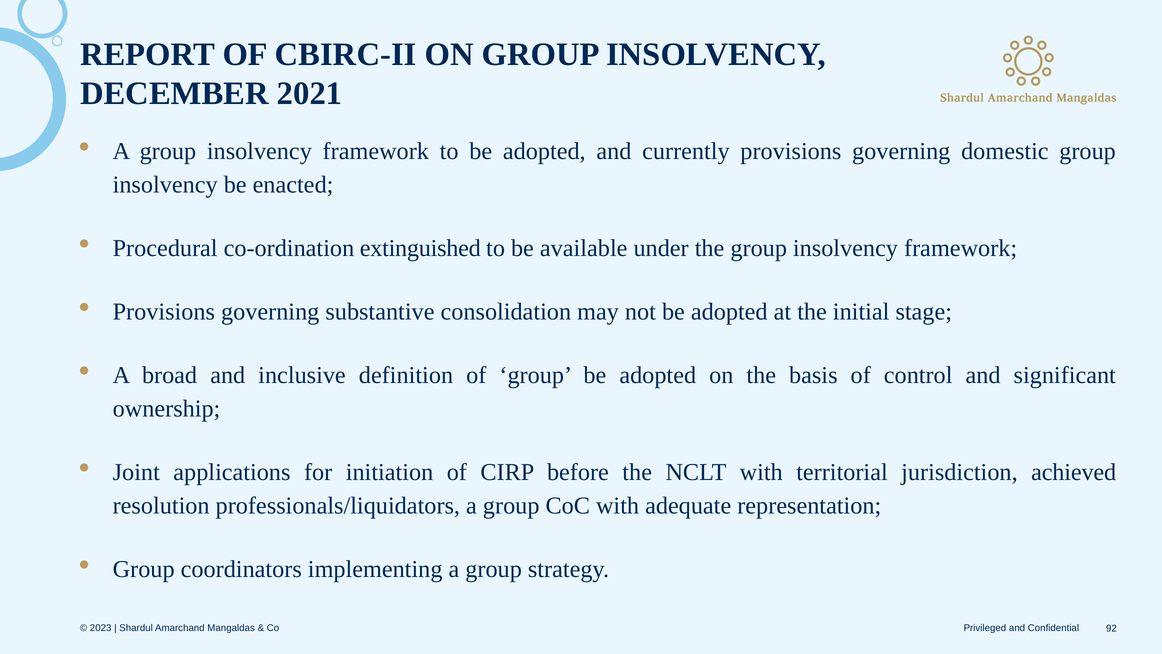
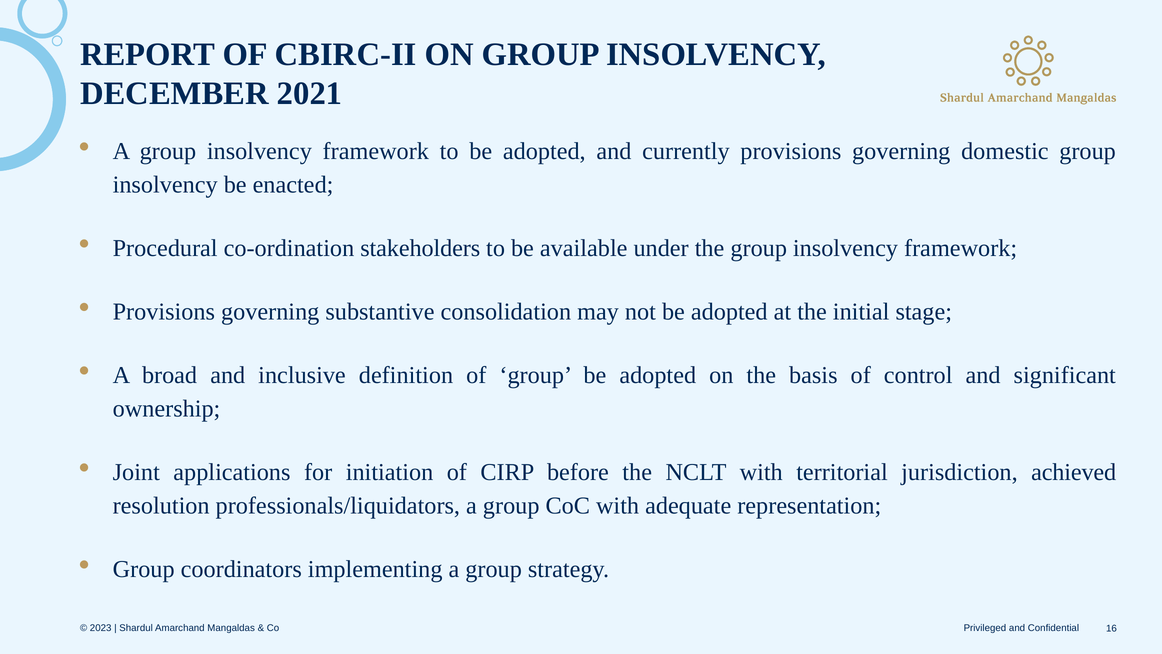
extinguished: extinguished -> stakeholders
92: 92 -> 16
